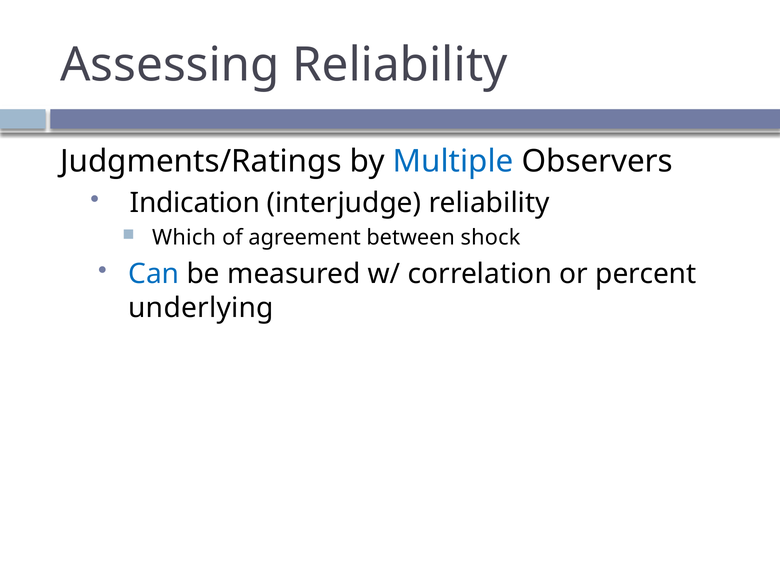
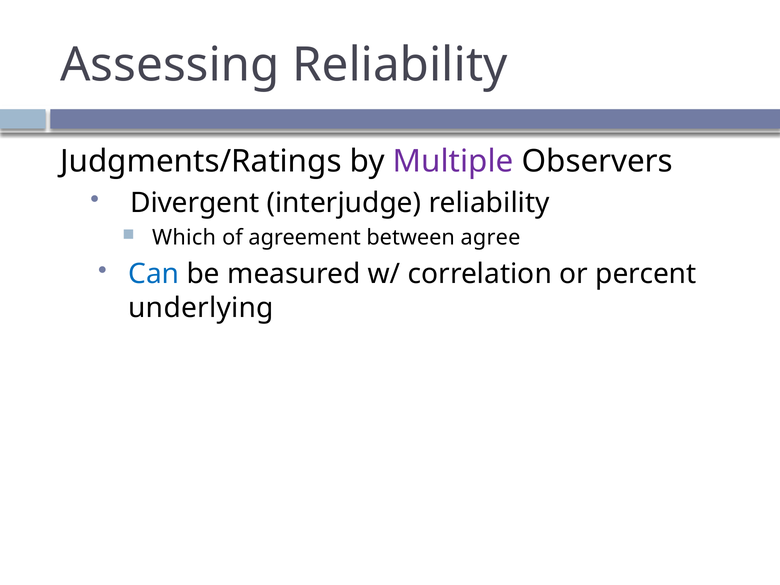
Multiple colour: blue -> purple
Indication: Indication -> Divergent
shock: shock -> agree
